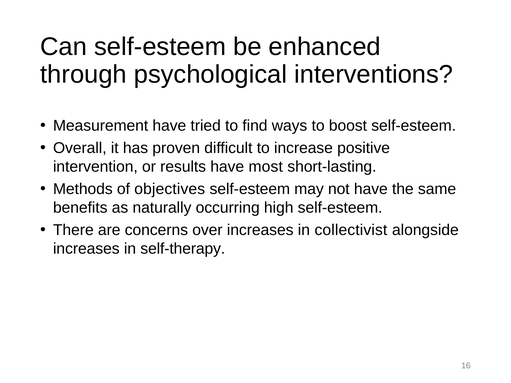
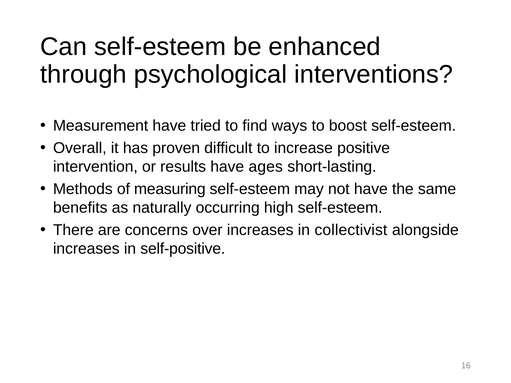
most: most -> ages
objectives: objectives -> measuring
self-therapy: self-therapy -> self-positive
